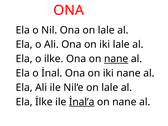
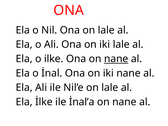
İnal’a underline: present -> none
